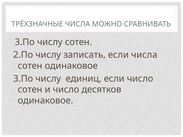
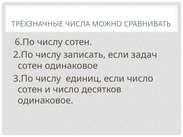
3.По at (25, 42): 3.По -> 6.По
если числа: числа -> задач
